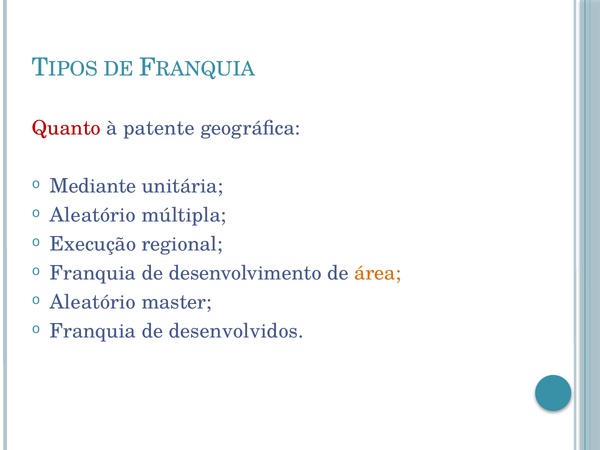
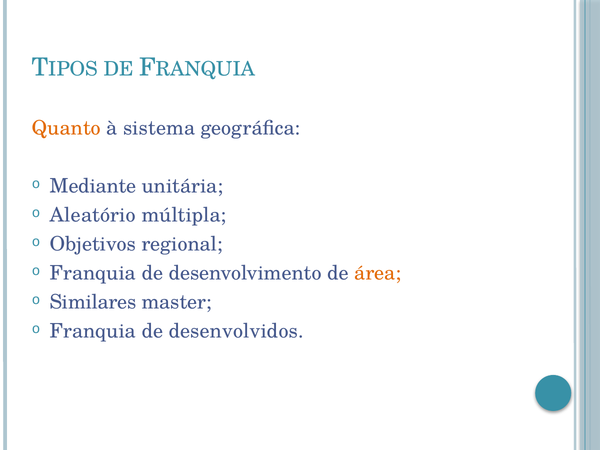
Quanto colour: red -> orange
patente: patente -> sistema
Execução: Execução -> Objetivos
Aleatório at (93, 302): Aleatório -> Similares
